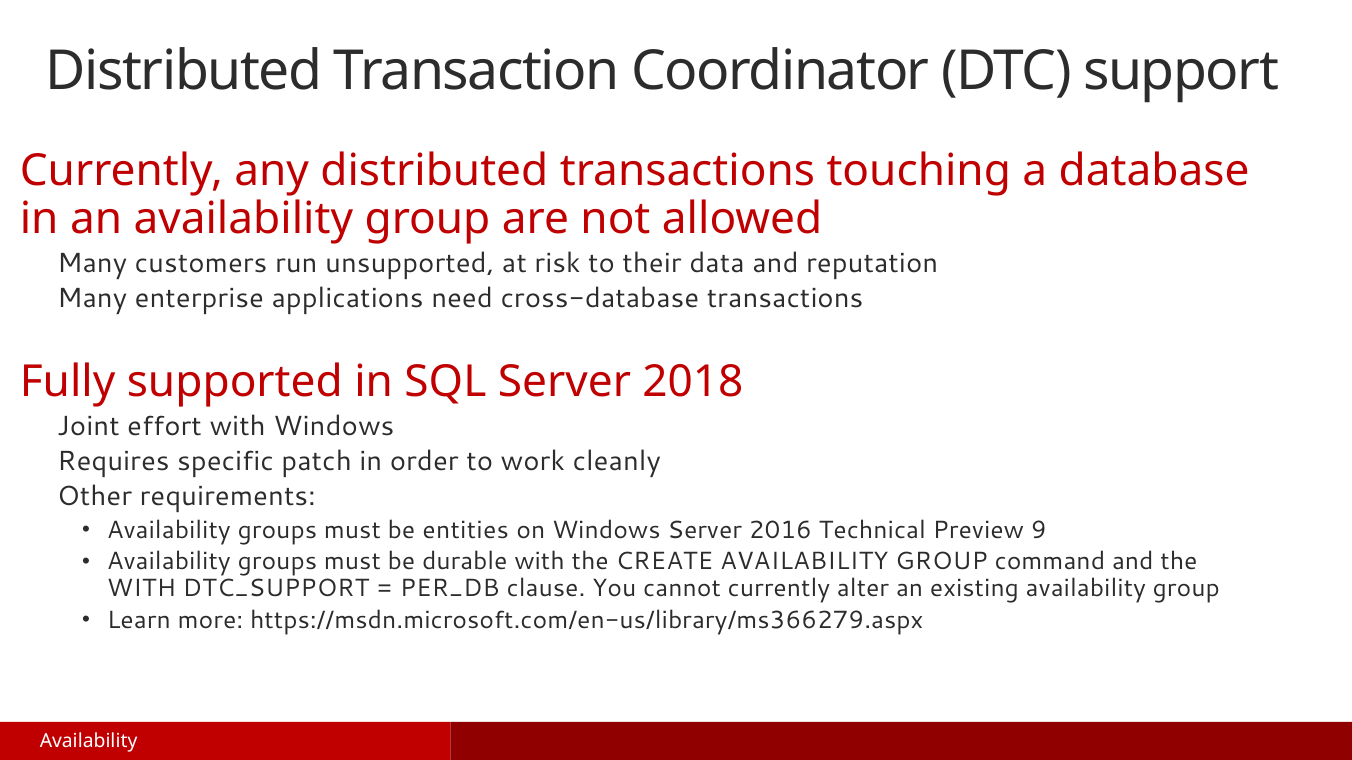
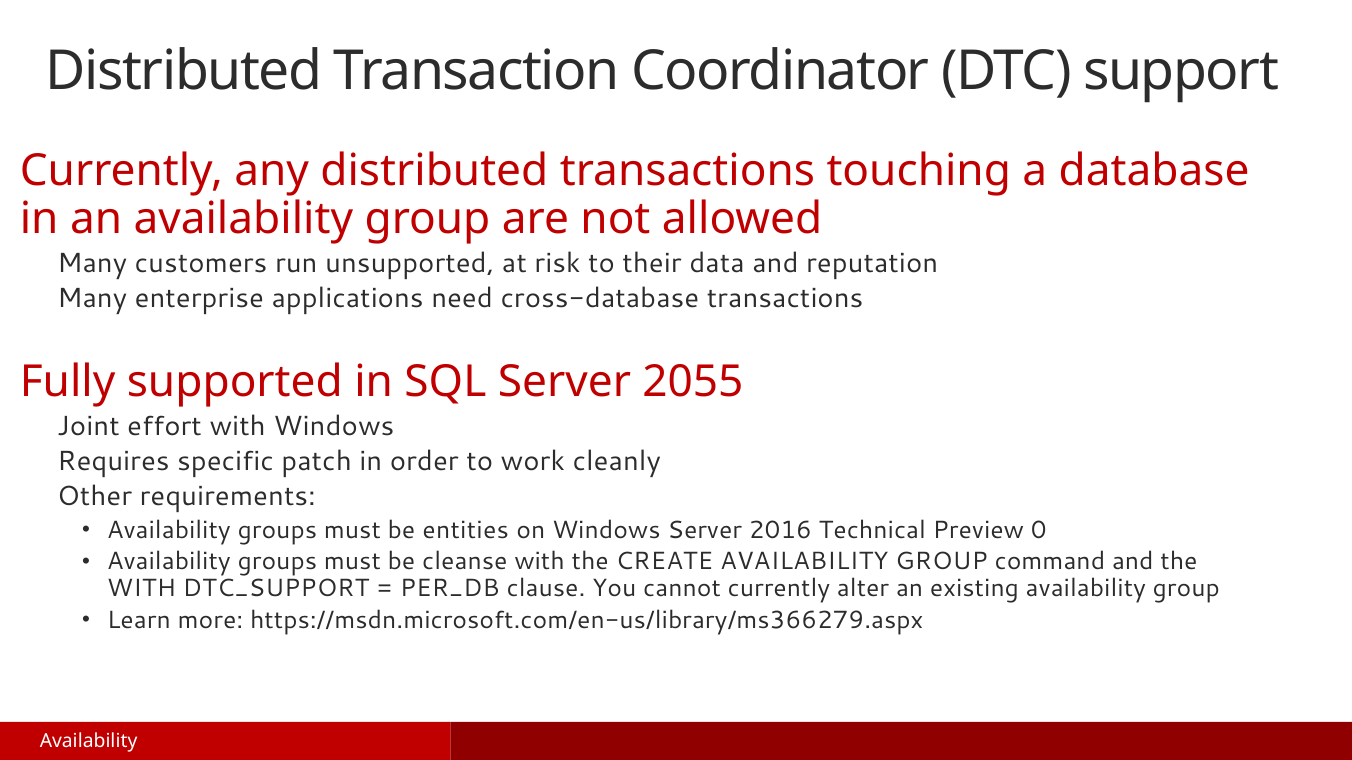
2018: 2018 -> 2055
9: 9 -> 0
durable: durable -> cleanse
